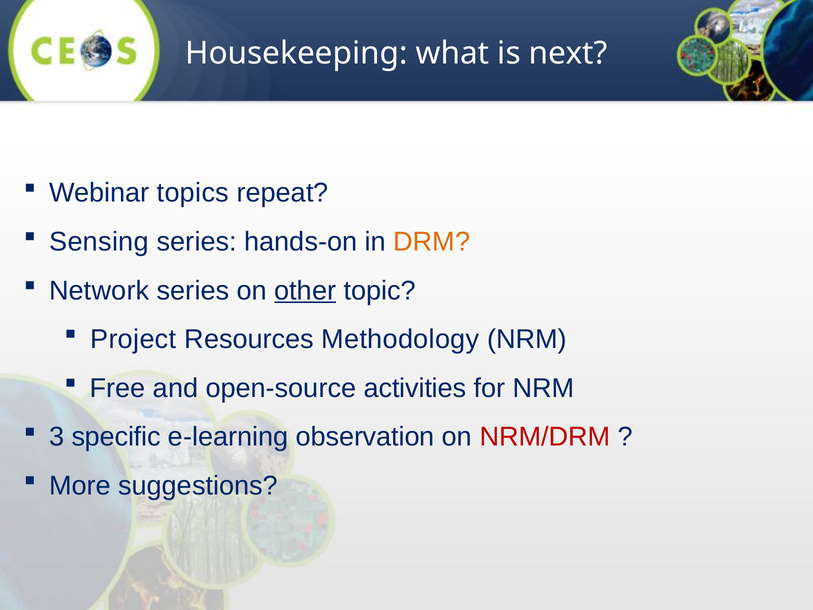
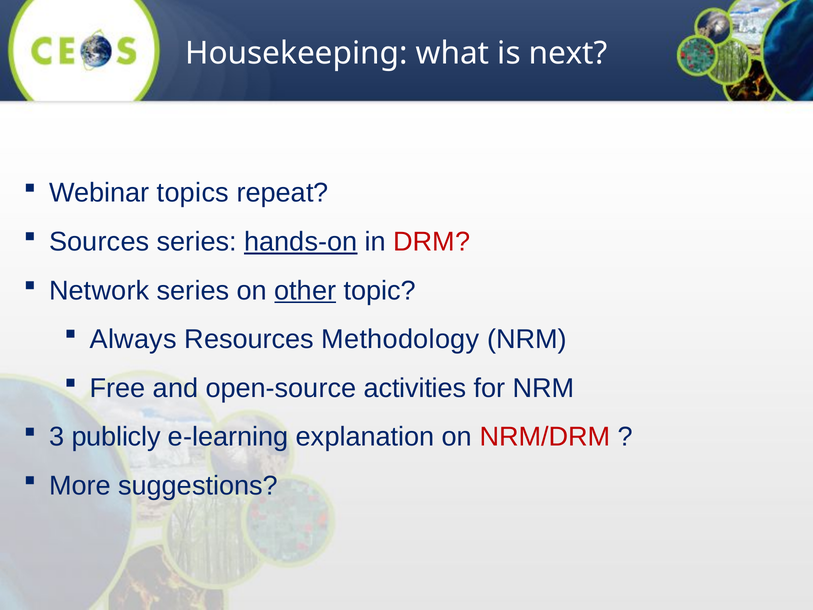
Sensing: Sensing -> Sources
hands-on underline: none -> present
DRM colour: orange -> red
Project: Project -> Always
specific: specific -> publicly
observation: observation -> explanation
